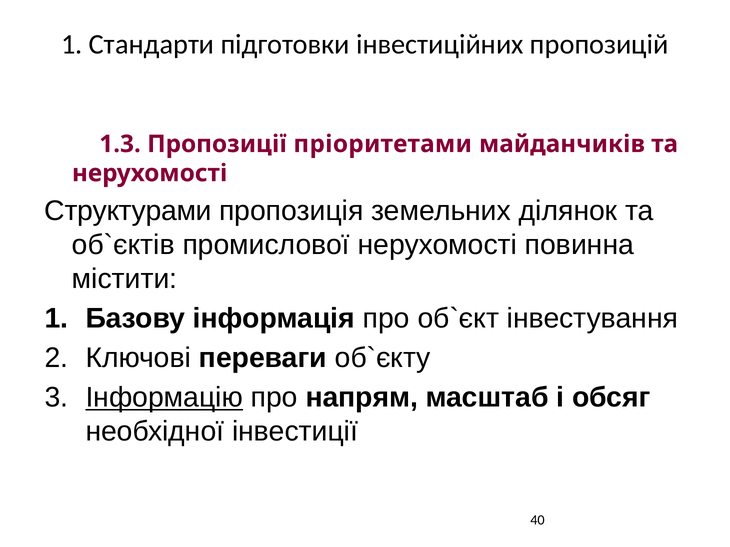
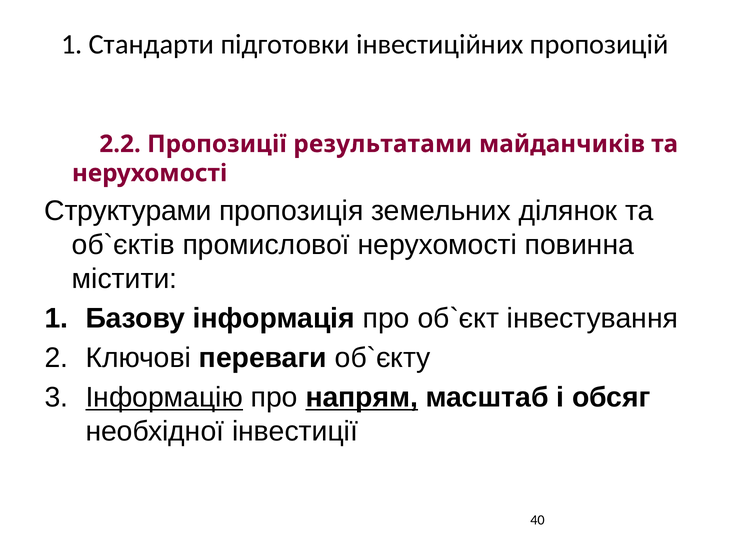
1.3: 1.3 -> 2.2
пріоритетами: пріоритетами -> результатами
напрям underline: none -> present
